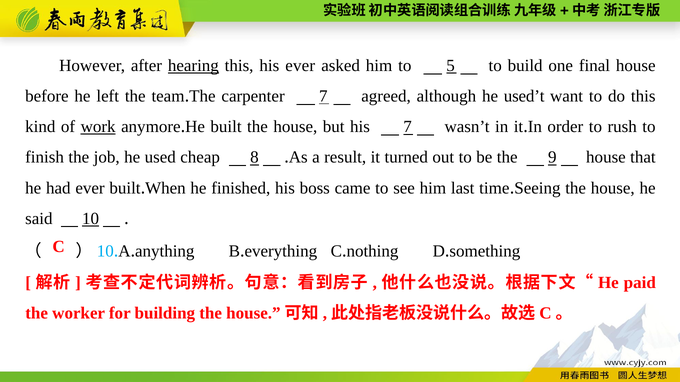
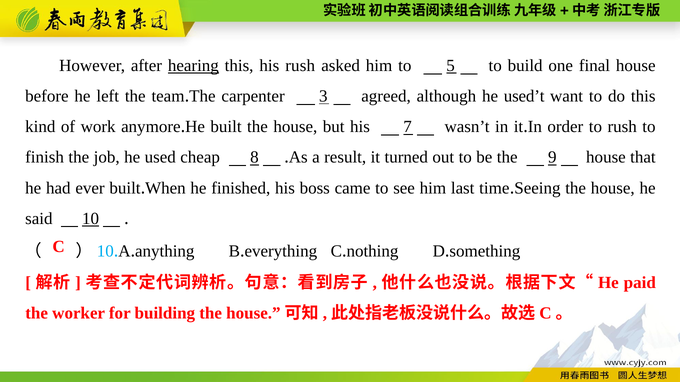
his ever: ever -> rush
carpenter 7: 7 -> 3
work underline: present -> none
